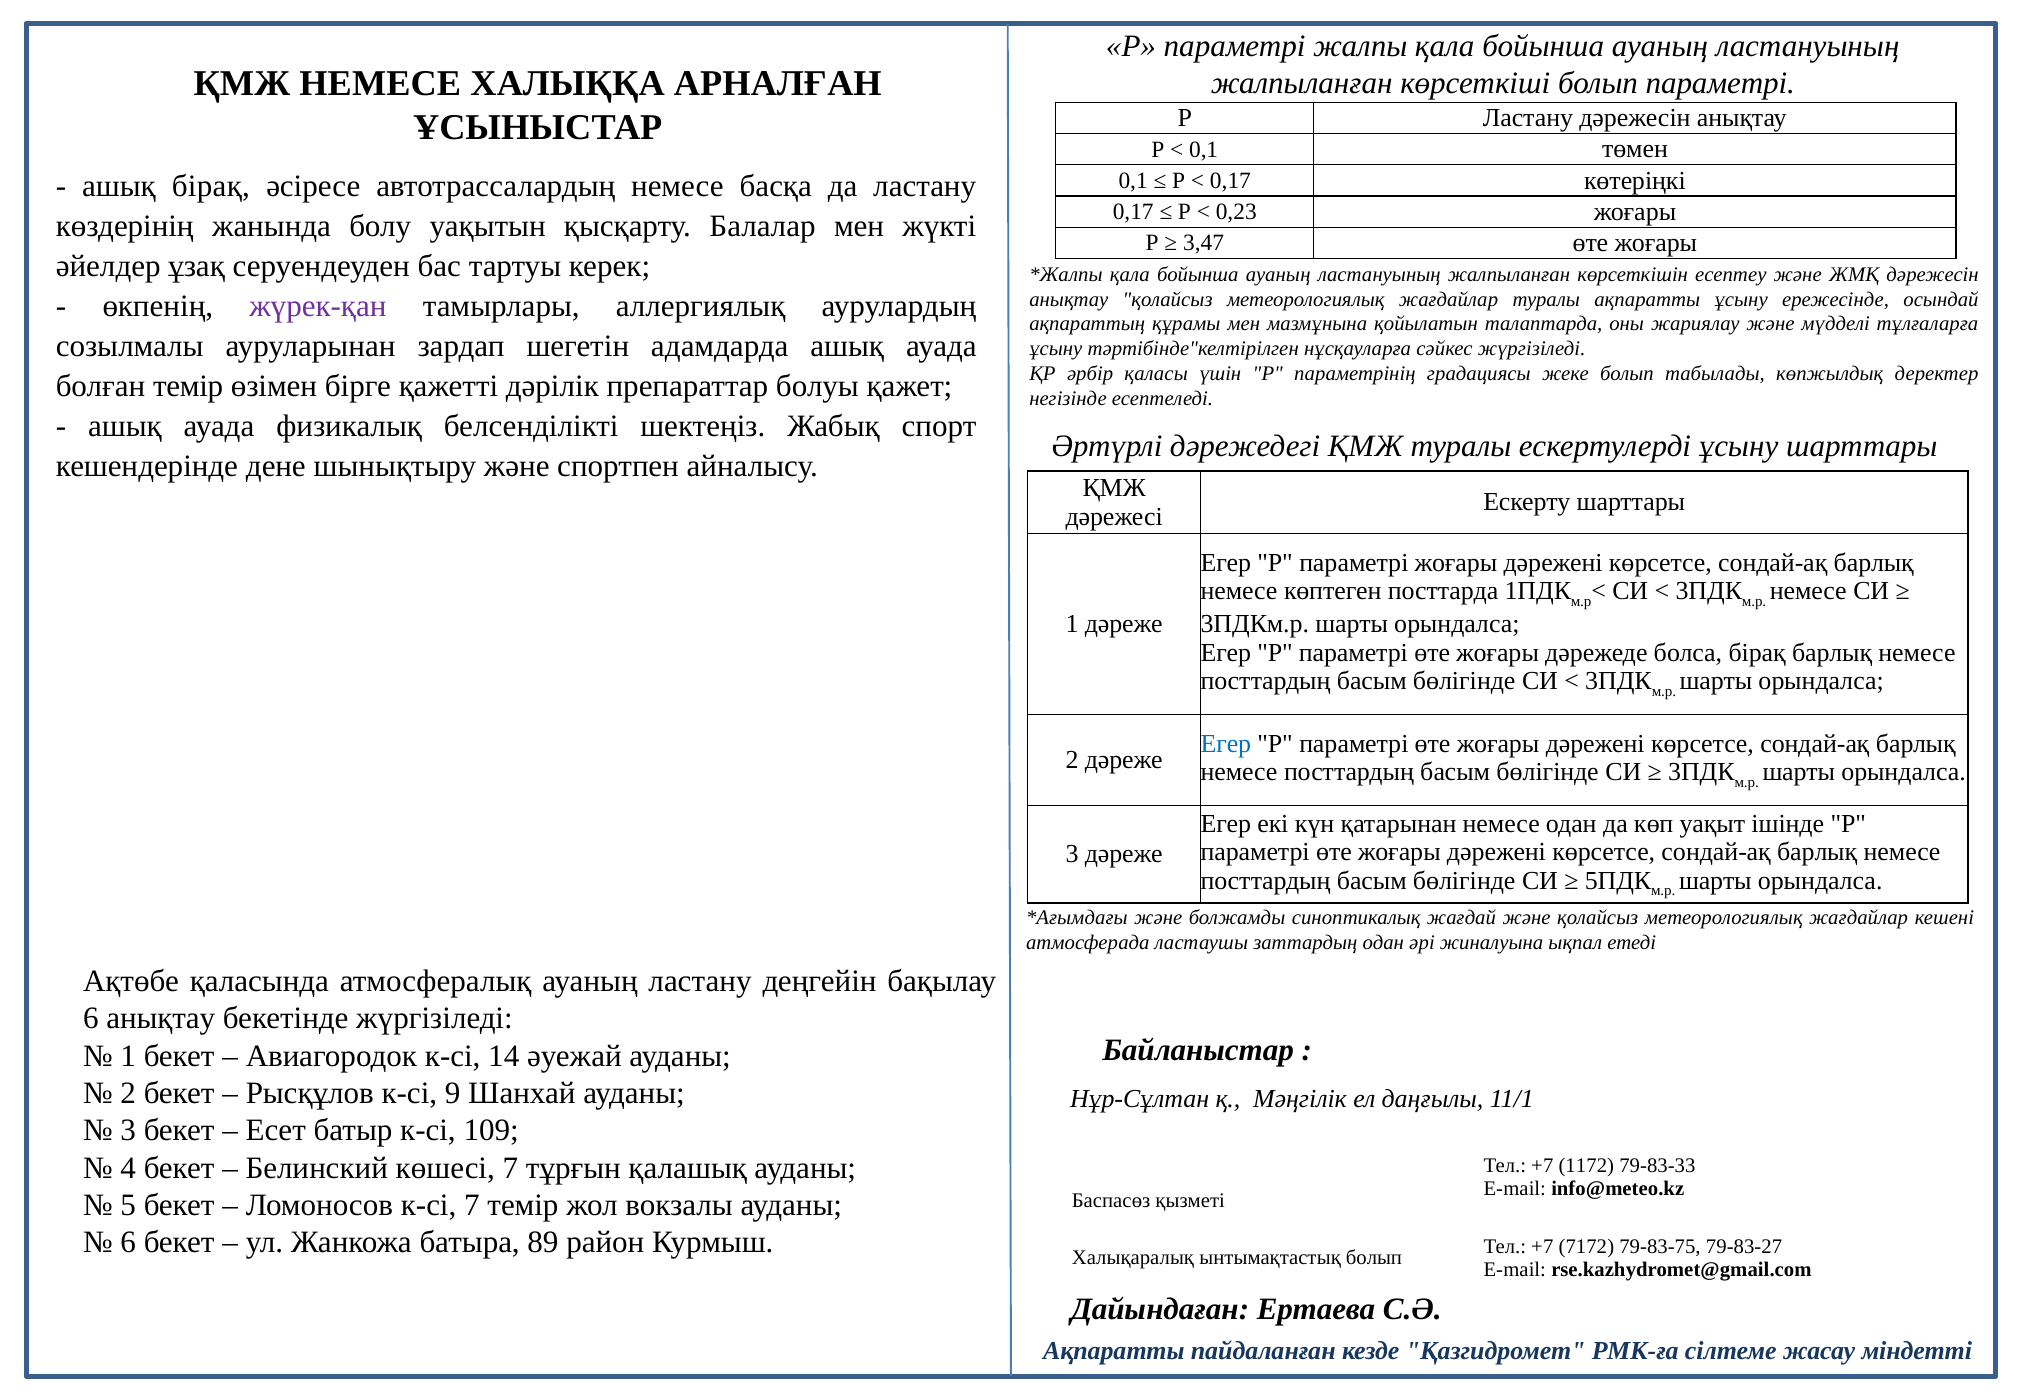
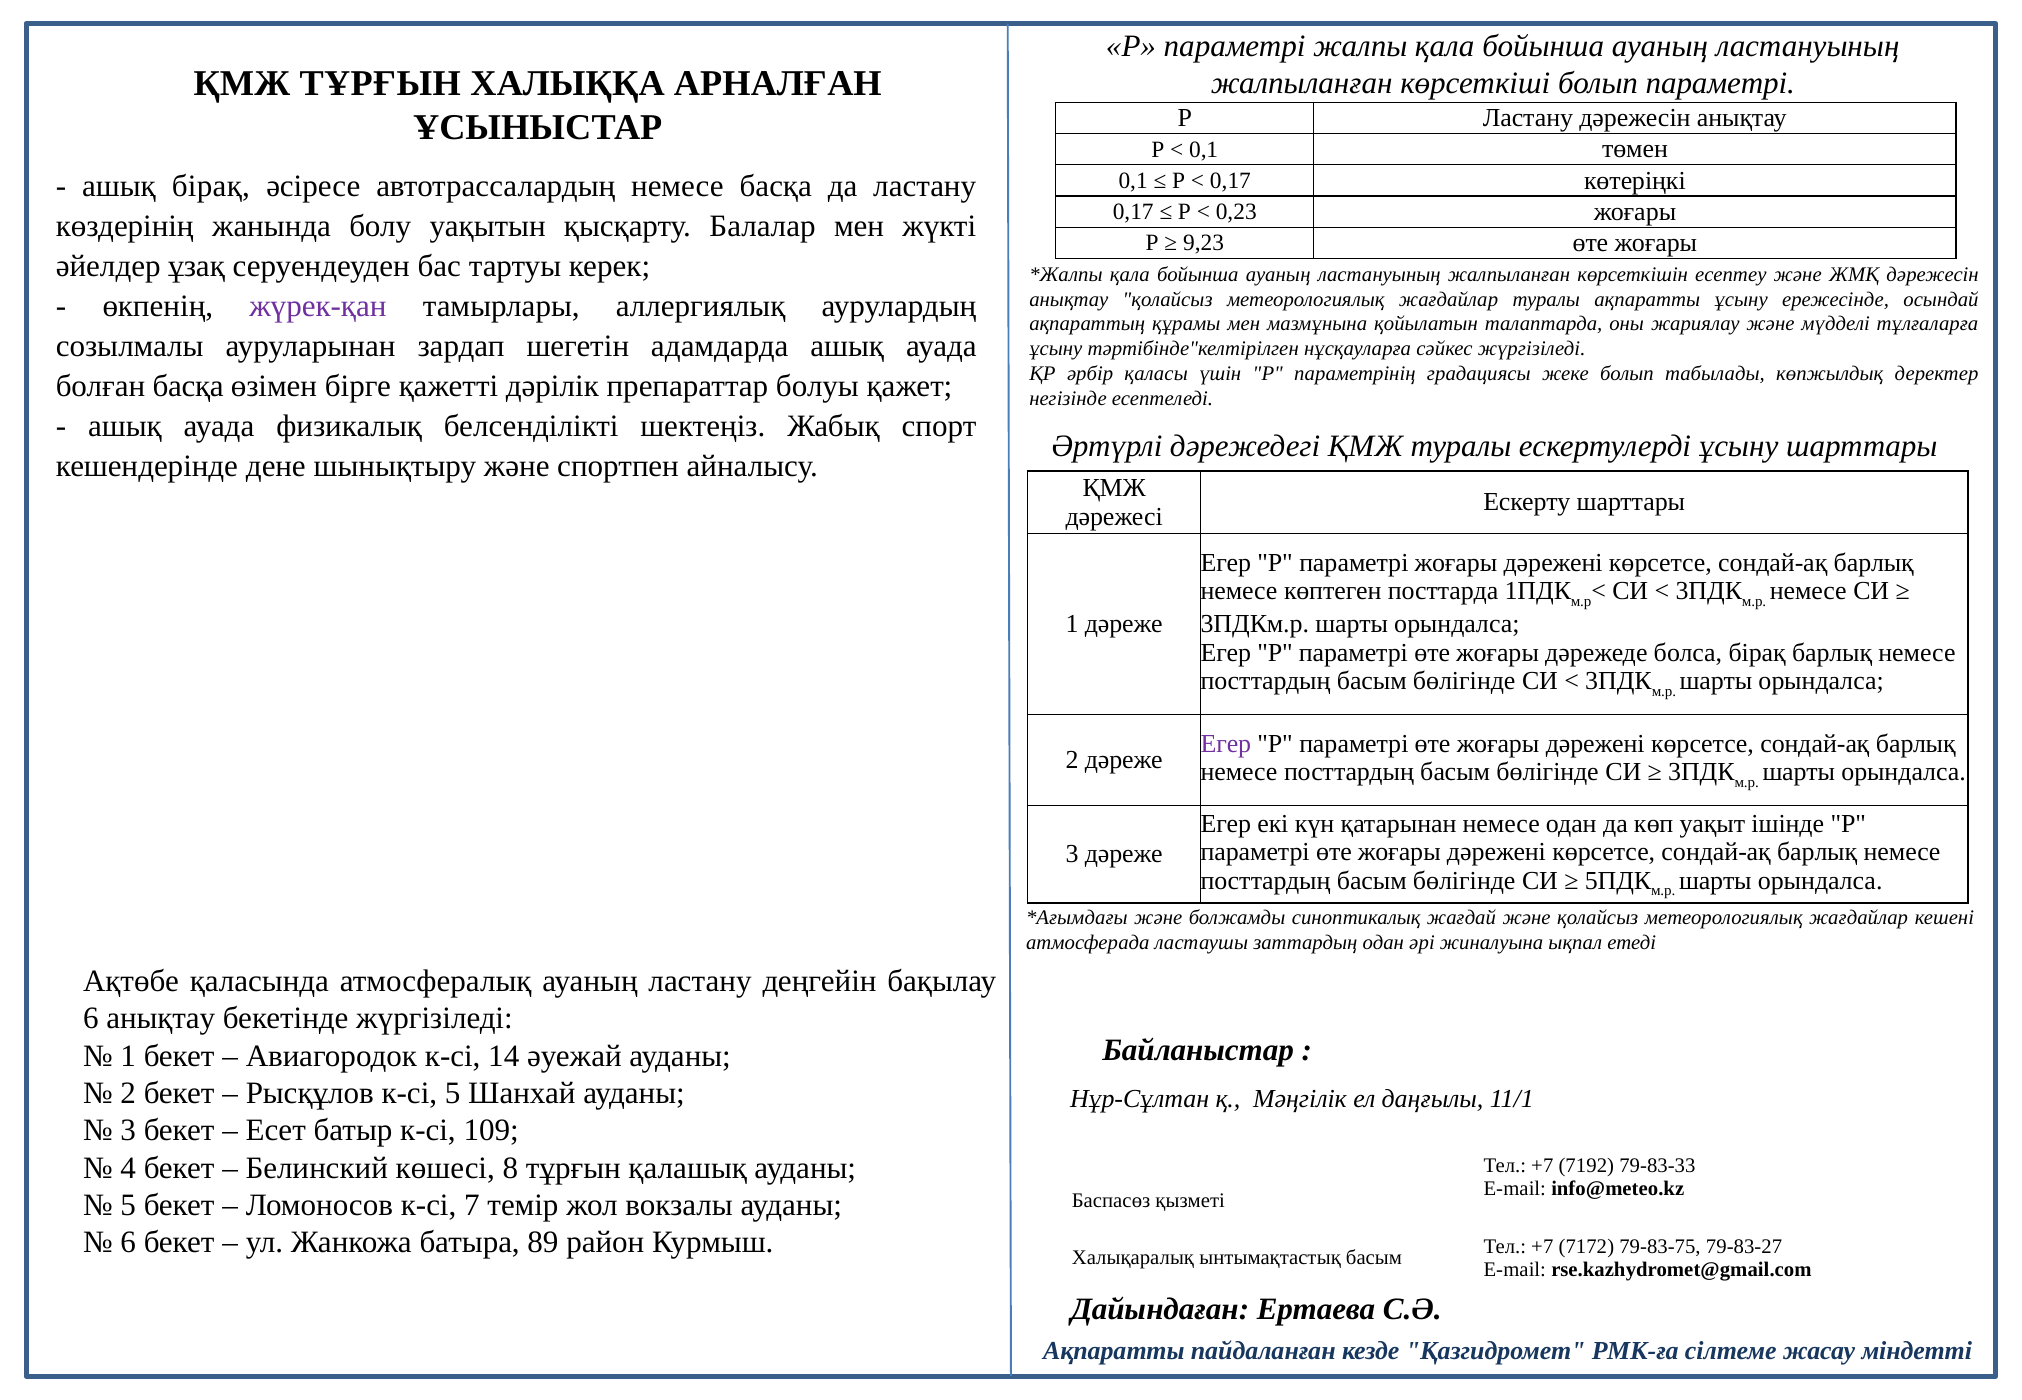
ҚМЖ НЕМЕСЕ: НЕМЕСЕ -> ТҰРҒЫН
3,47: 3,47 -> 9,23
болған темір: темір -> басқа
Егер at (1226, 744) colour: blue -> purple
к-сі 9: 9 -> 5
көшесі 7: 7 -> 8
1172: 1172 -> 7192
ынтымақтастық болып: болып -> басым
